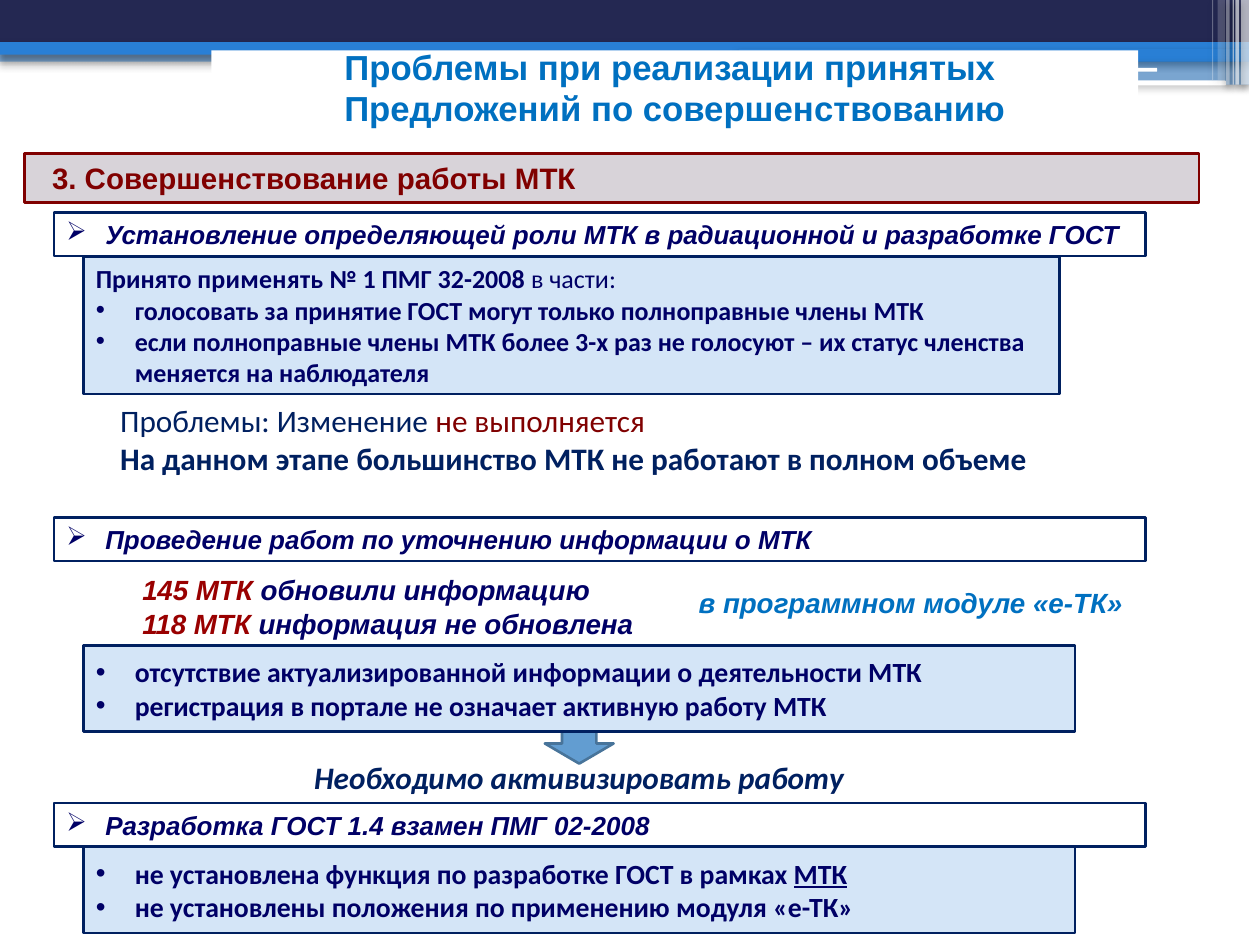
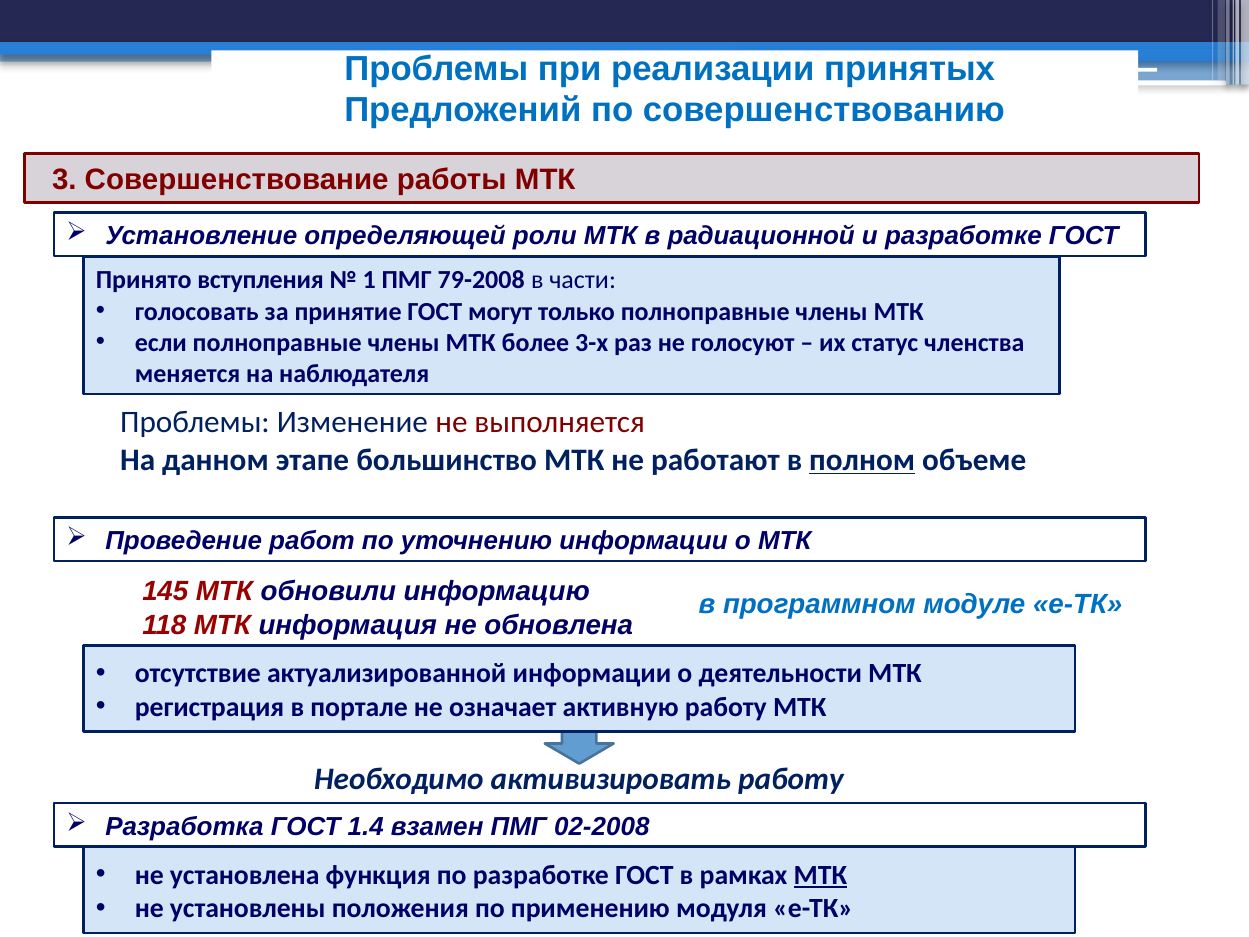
применять: применять -> вступления
32-2008: 32-2008 -> 79-2008
полном underline: none -> present
